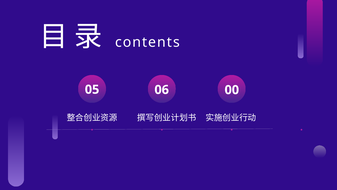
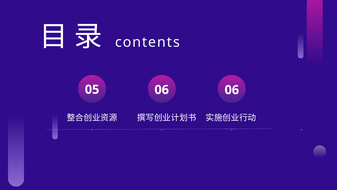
06 00: 00 -> 06
